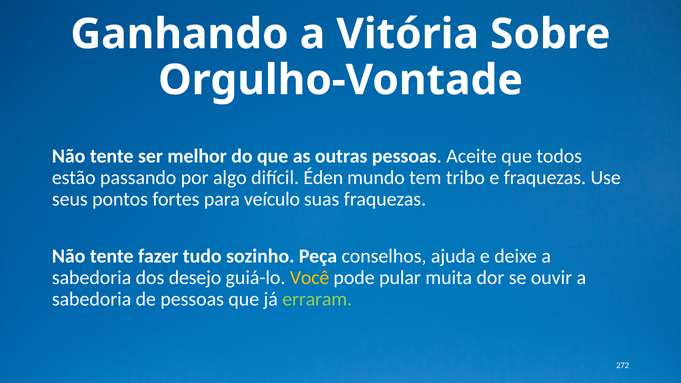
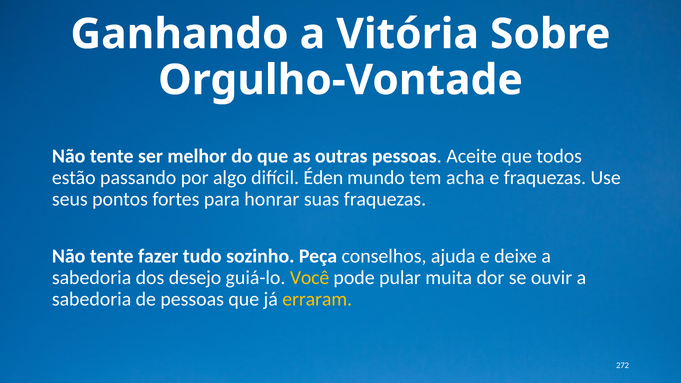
tribo: tribo -> acha
veículo: veículo -> honrar
erraram colour: light green -> yellow
